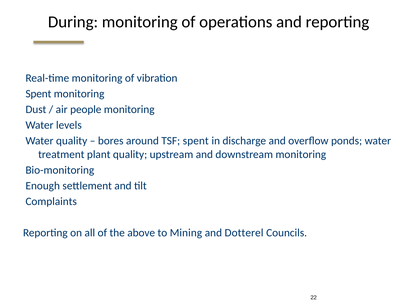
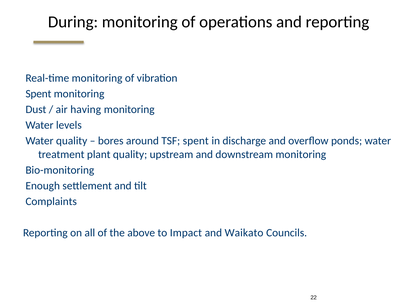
people: people -> having
Mining: Mining -> Impact
Dotterel: Dotterel -> Waikato
